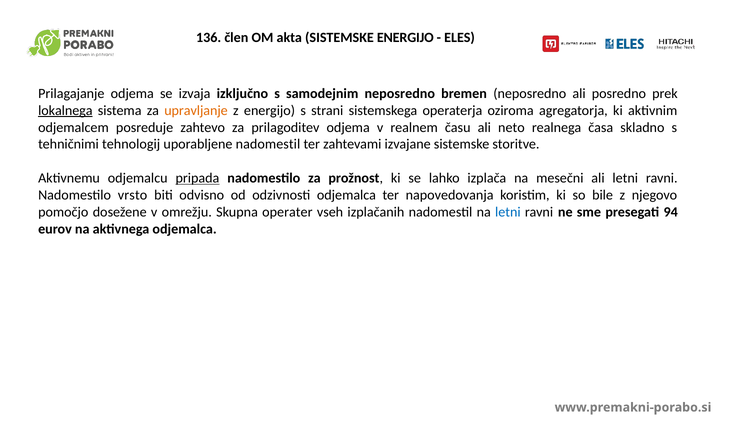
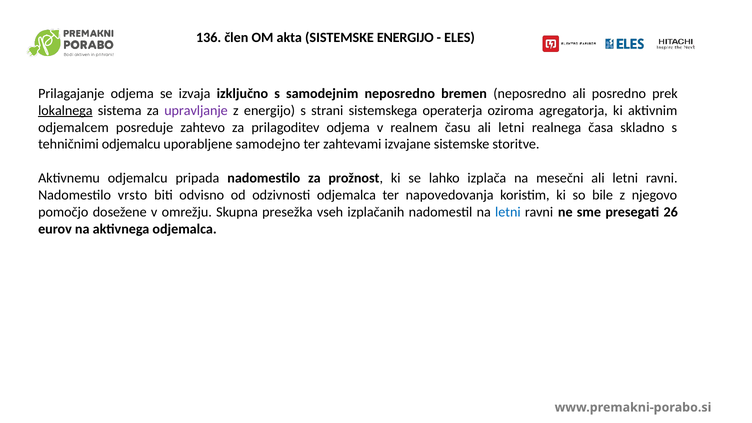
upravljanje colour: orange -> purple
času ali neto: neto -> letni
tehničnimi tehnologij: tehnologij -> odjemalcu
uporabljene nadomestil: nadomestil -> samodejno
pripada underline: present -> none
operater: operater -> presežka
94: 94 -> 26
